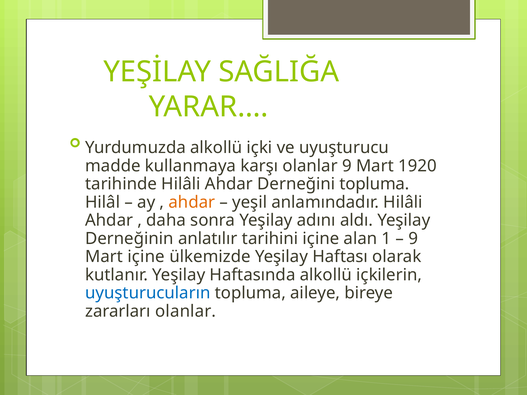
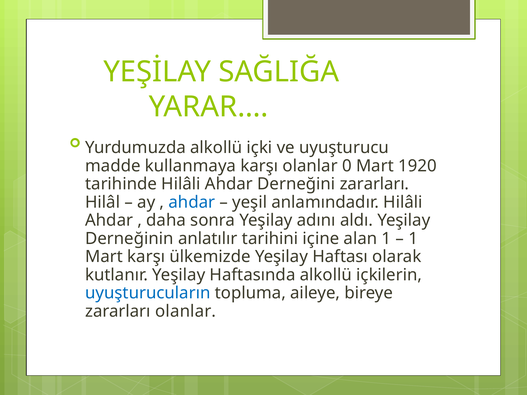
olanlar 9: 9 -> 0
Derneğini topluma: topluma -> zararları
ahdar at (192, 202) colour: orange -> blue
9 at (413, 239): 9 -> 1
Mart içine: içine -> karşı
